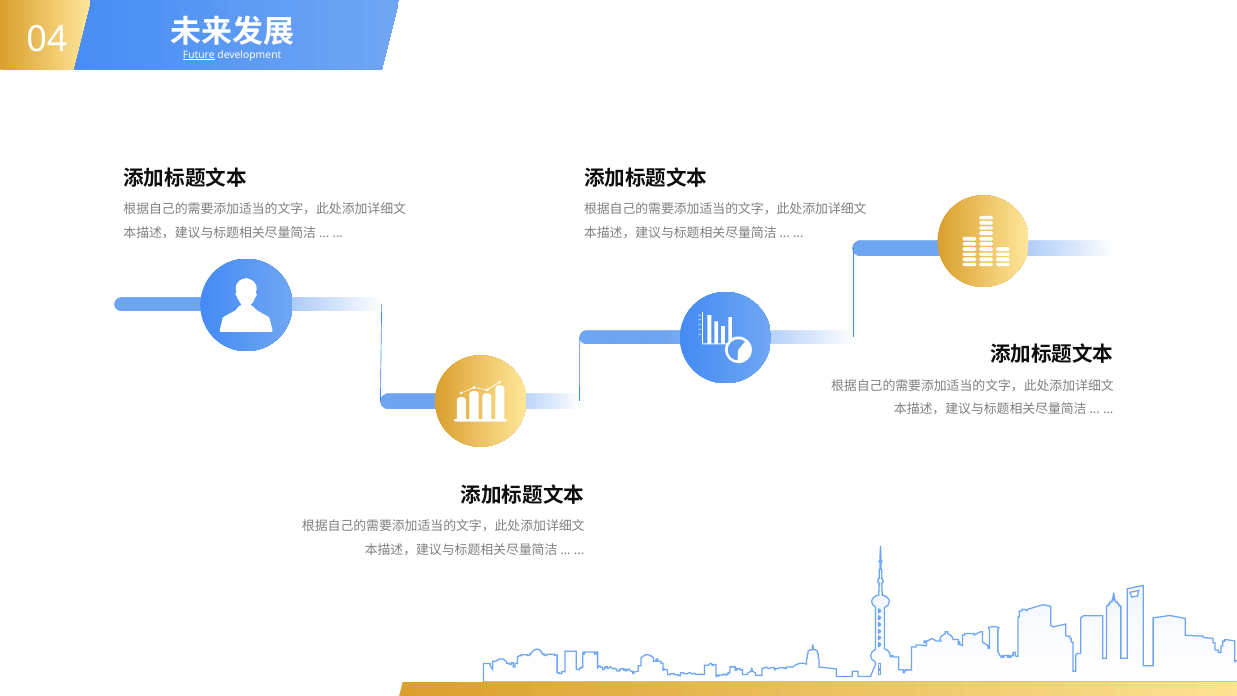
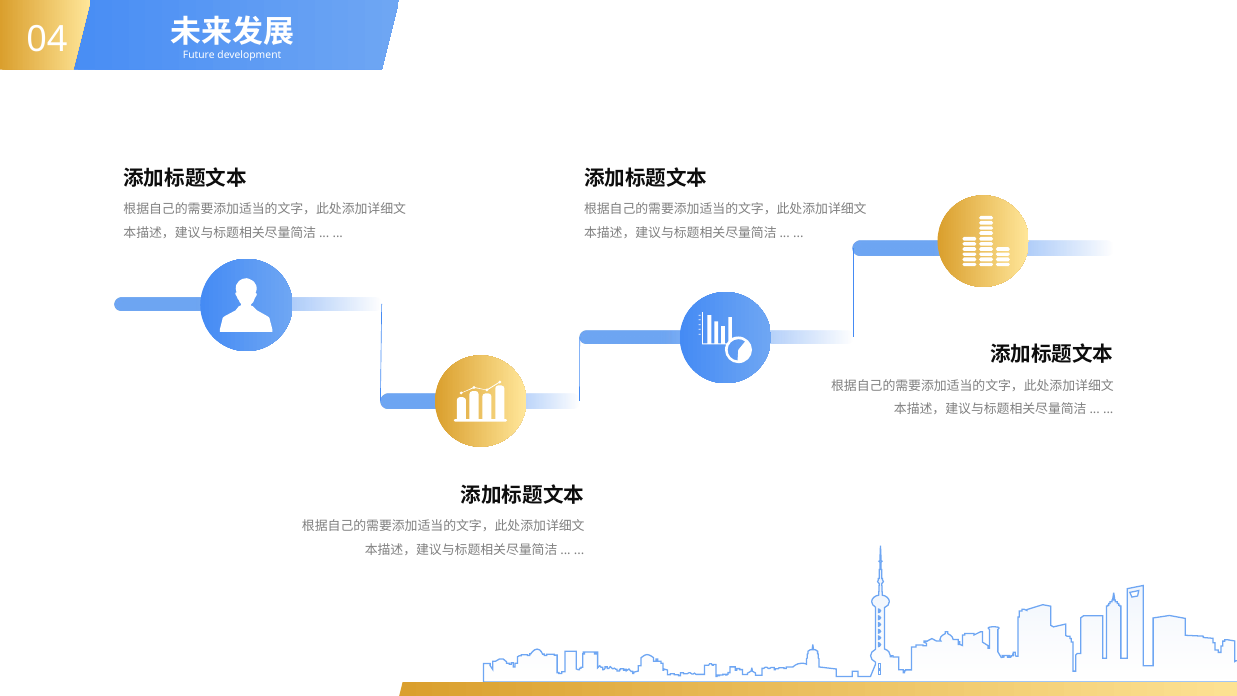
Future underline: present -> none
